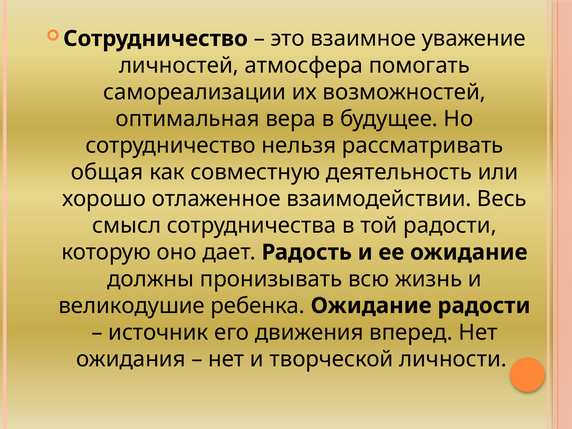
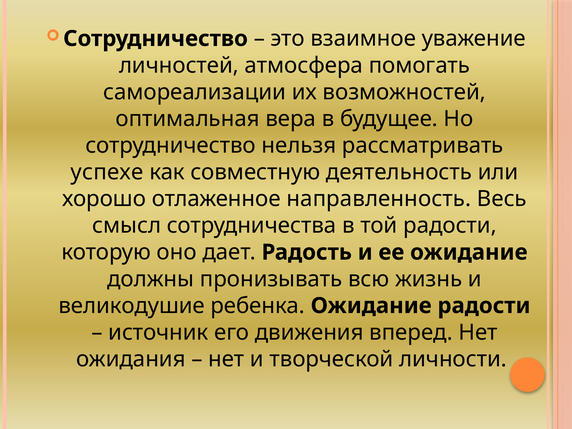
общая: общая -> успехе
взаимодействии: взаимодействии -> направленность
